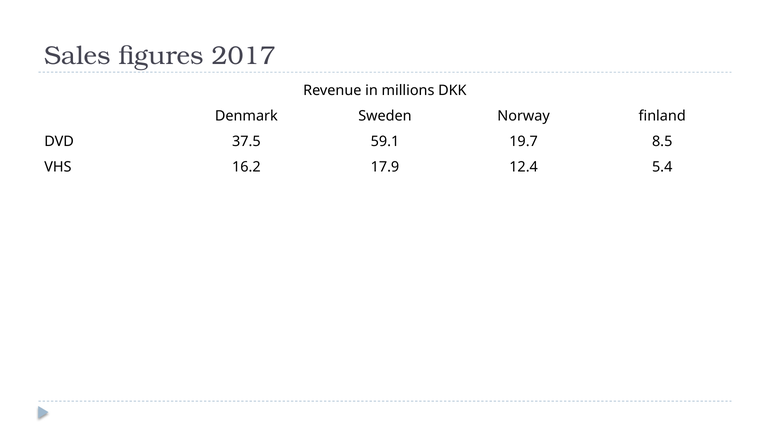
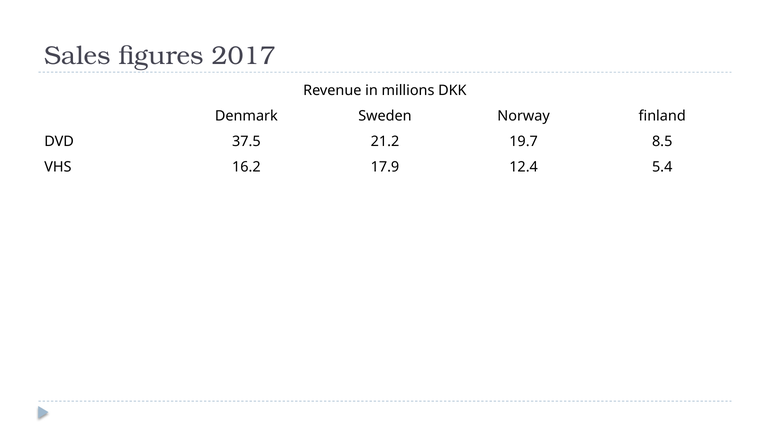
59.1: 59.1 -> 21.2
